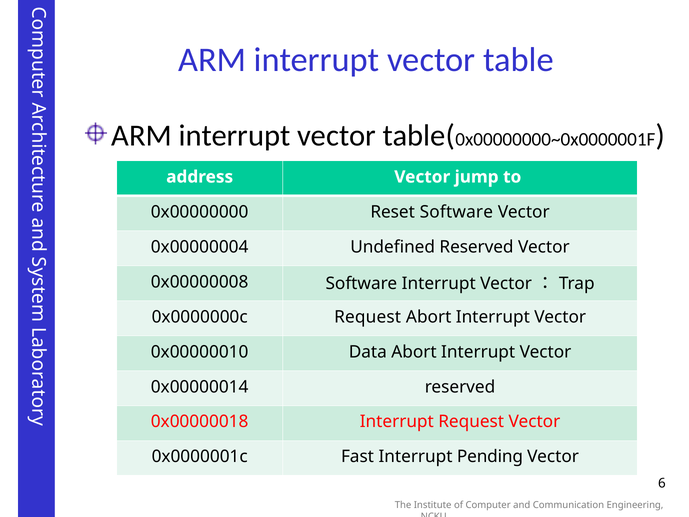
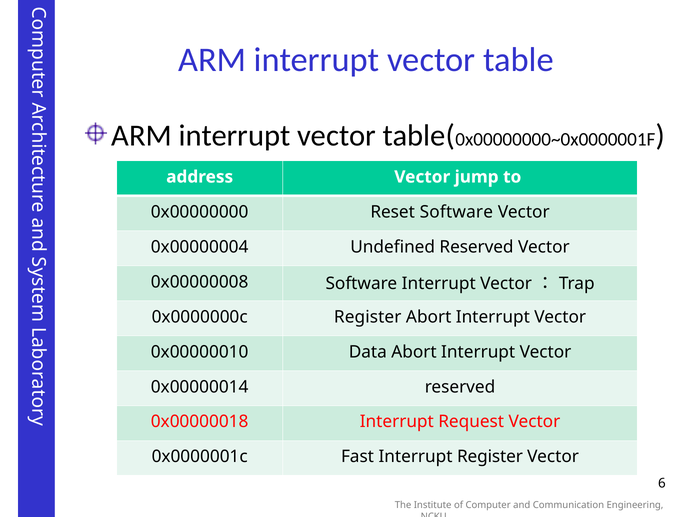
0x0000000c Request: Request -> Register
Interrupt Pending: Pending -> Register
